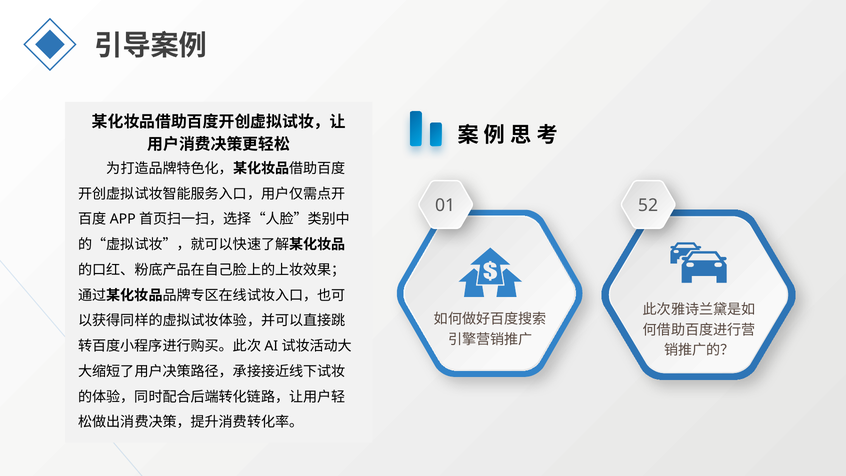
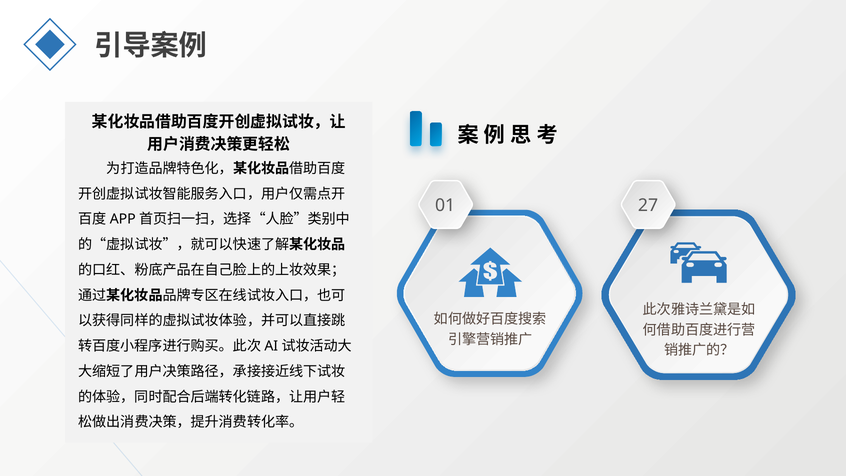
52: 52 -> 27
